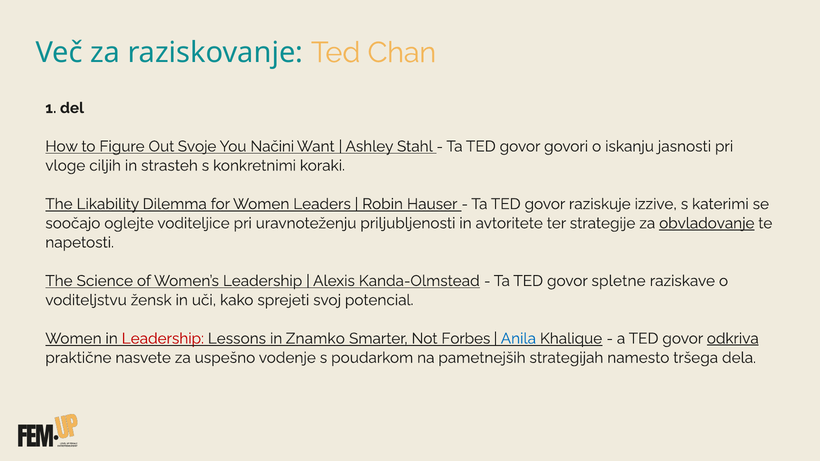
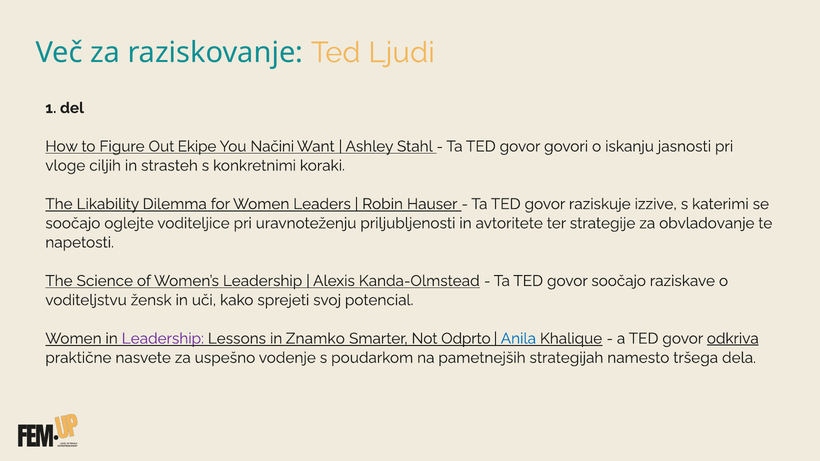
Chan: Chan -> Ljudi
Svoje: Svoje -> Ekipe
obvladovanje underline: present -> none
govor spletne: spletne -> soočajo
Leadership at (163, 339) colour: red -> purple
Forbes: Forbes -> Odprto
